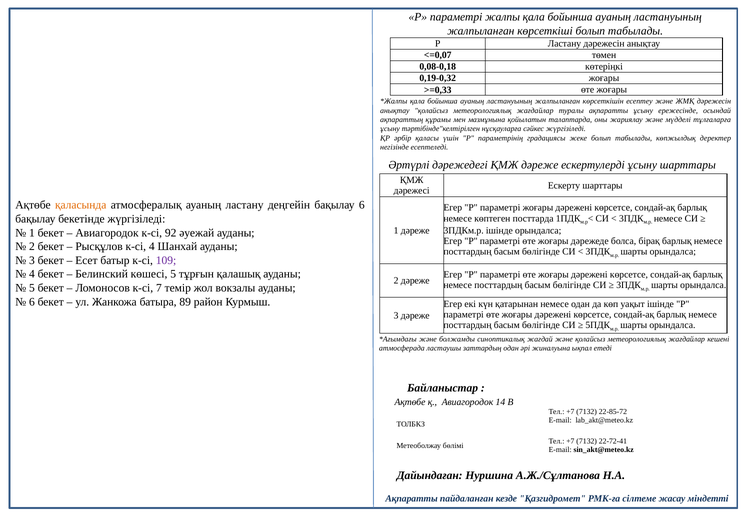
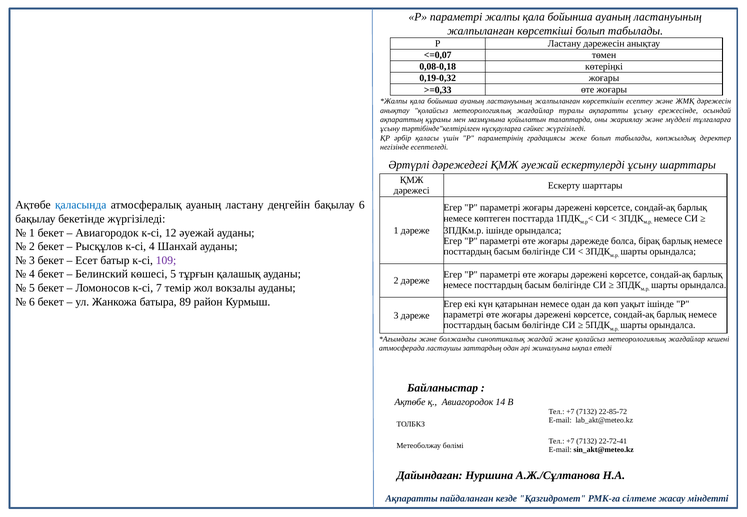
ҚМЖ дәреже: дәреже -> әуежай
қаласында colour: orange -> blue
92: 92 -> 12
